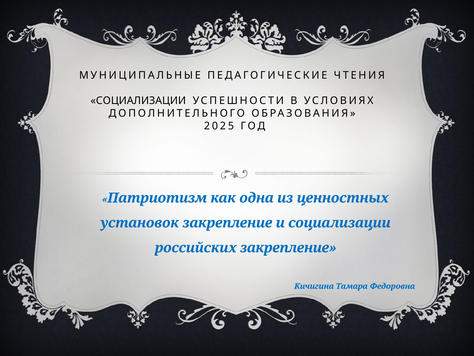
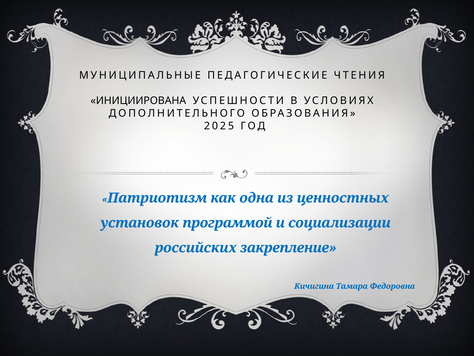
СОЦИАЛИЗАЦИИ at (138, 101): СОЦИАЛИЗАЦИИ -> ИНИЦИИРОВАНА
установок закрепление: закрепление -> программой
